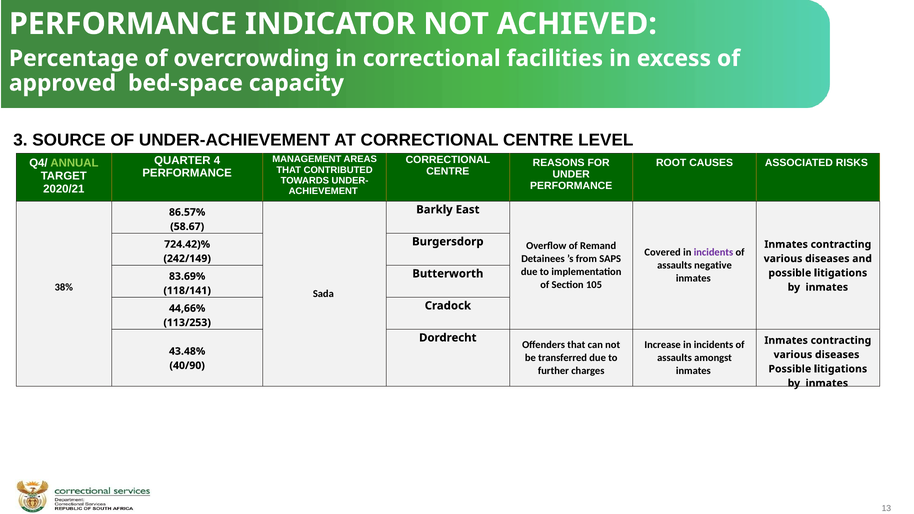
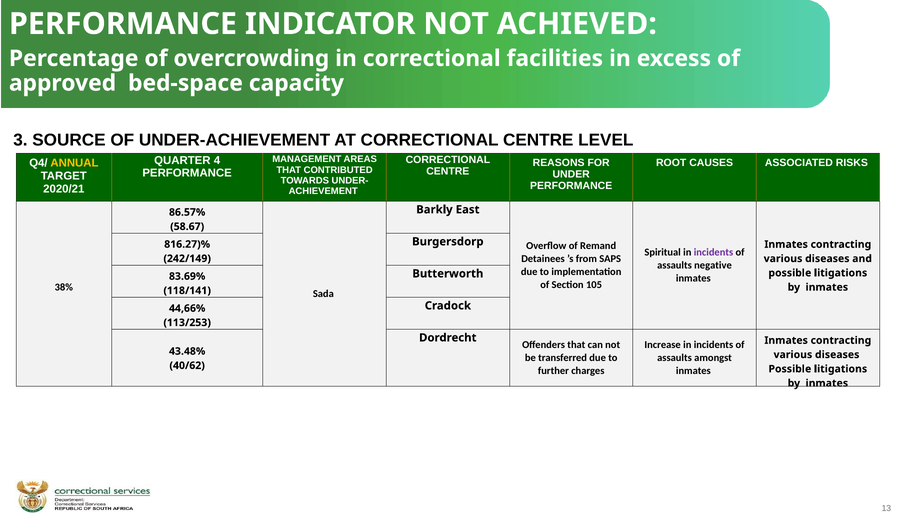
ANNUAL colour: light green -> yellow
724.42)%: 724.42)% -> 816.27)%
Covered: Covered -> Spiritual
40/90: 40/90 -> 40/62
